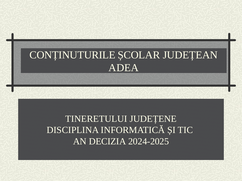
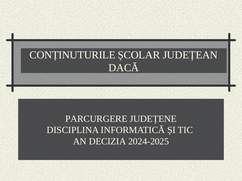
ADEA: ADEA -> DACĂ
TINERETULUI: TINERETULUI -> PARCURGERE
